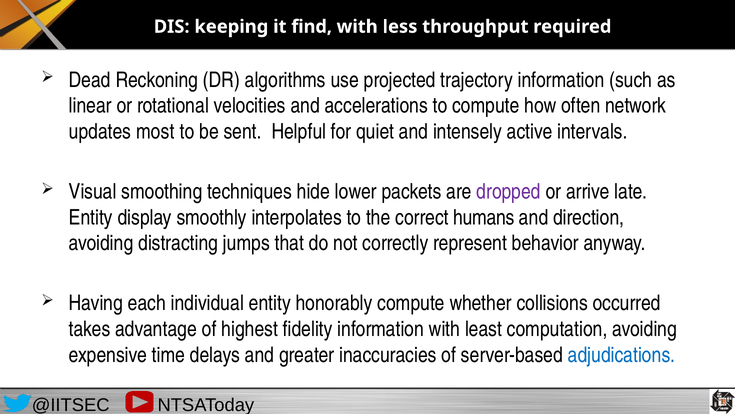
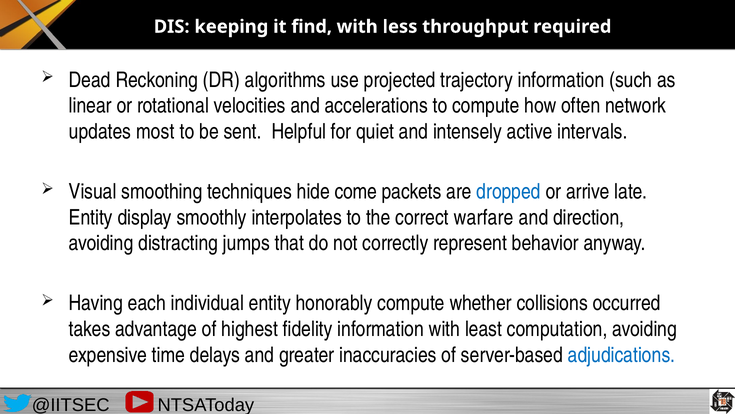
lower: lower -> come
dropped colour: purple -> blue
humans: humans -> warfare
